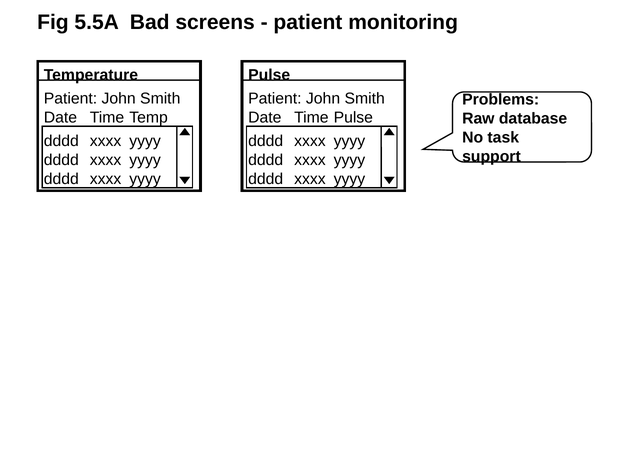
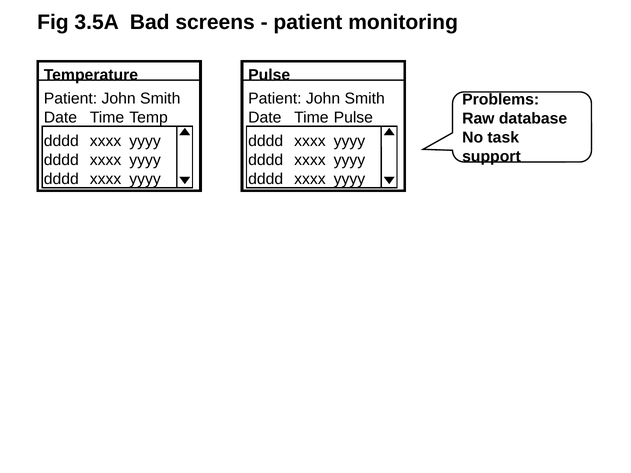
5.5A: 5.5A -> 3.5A
